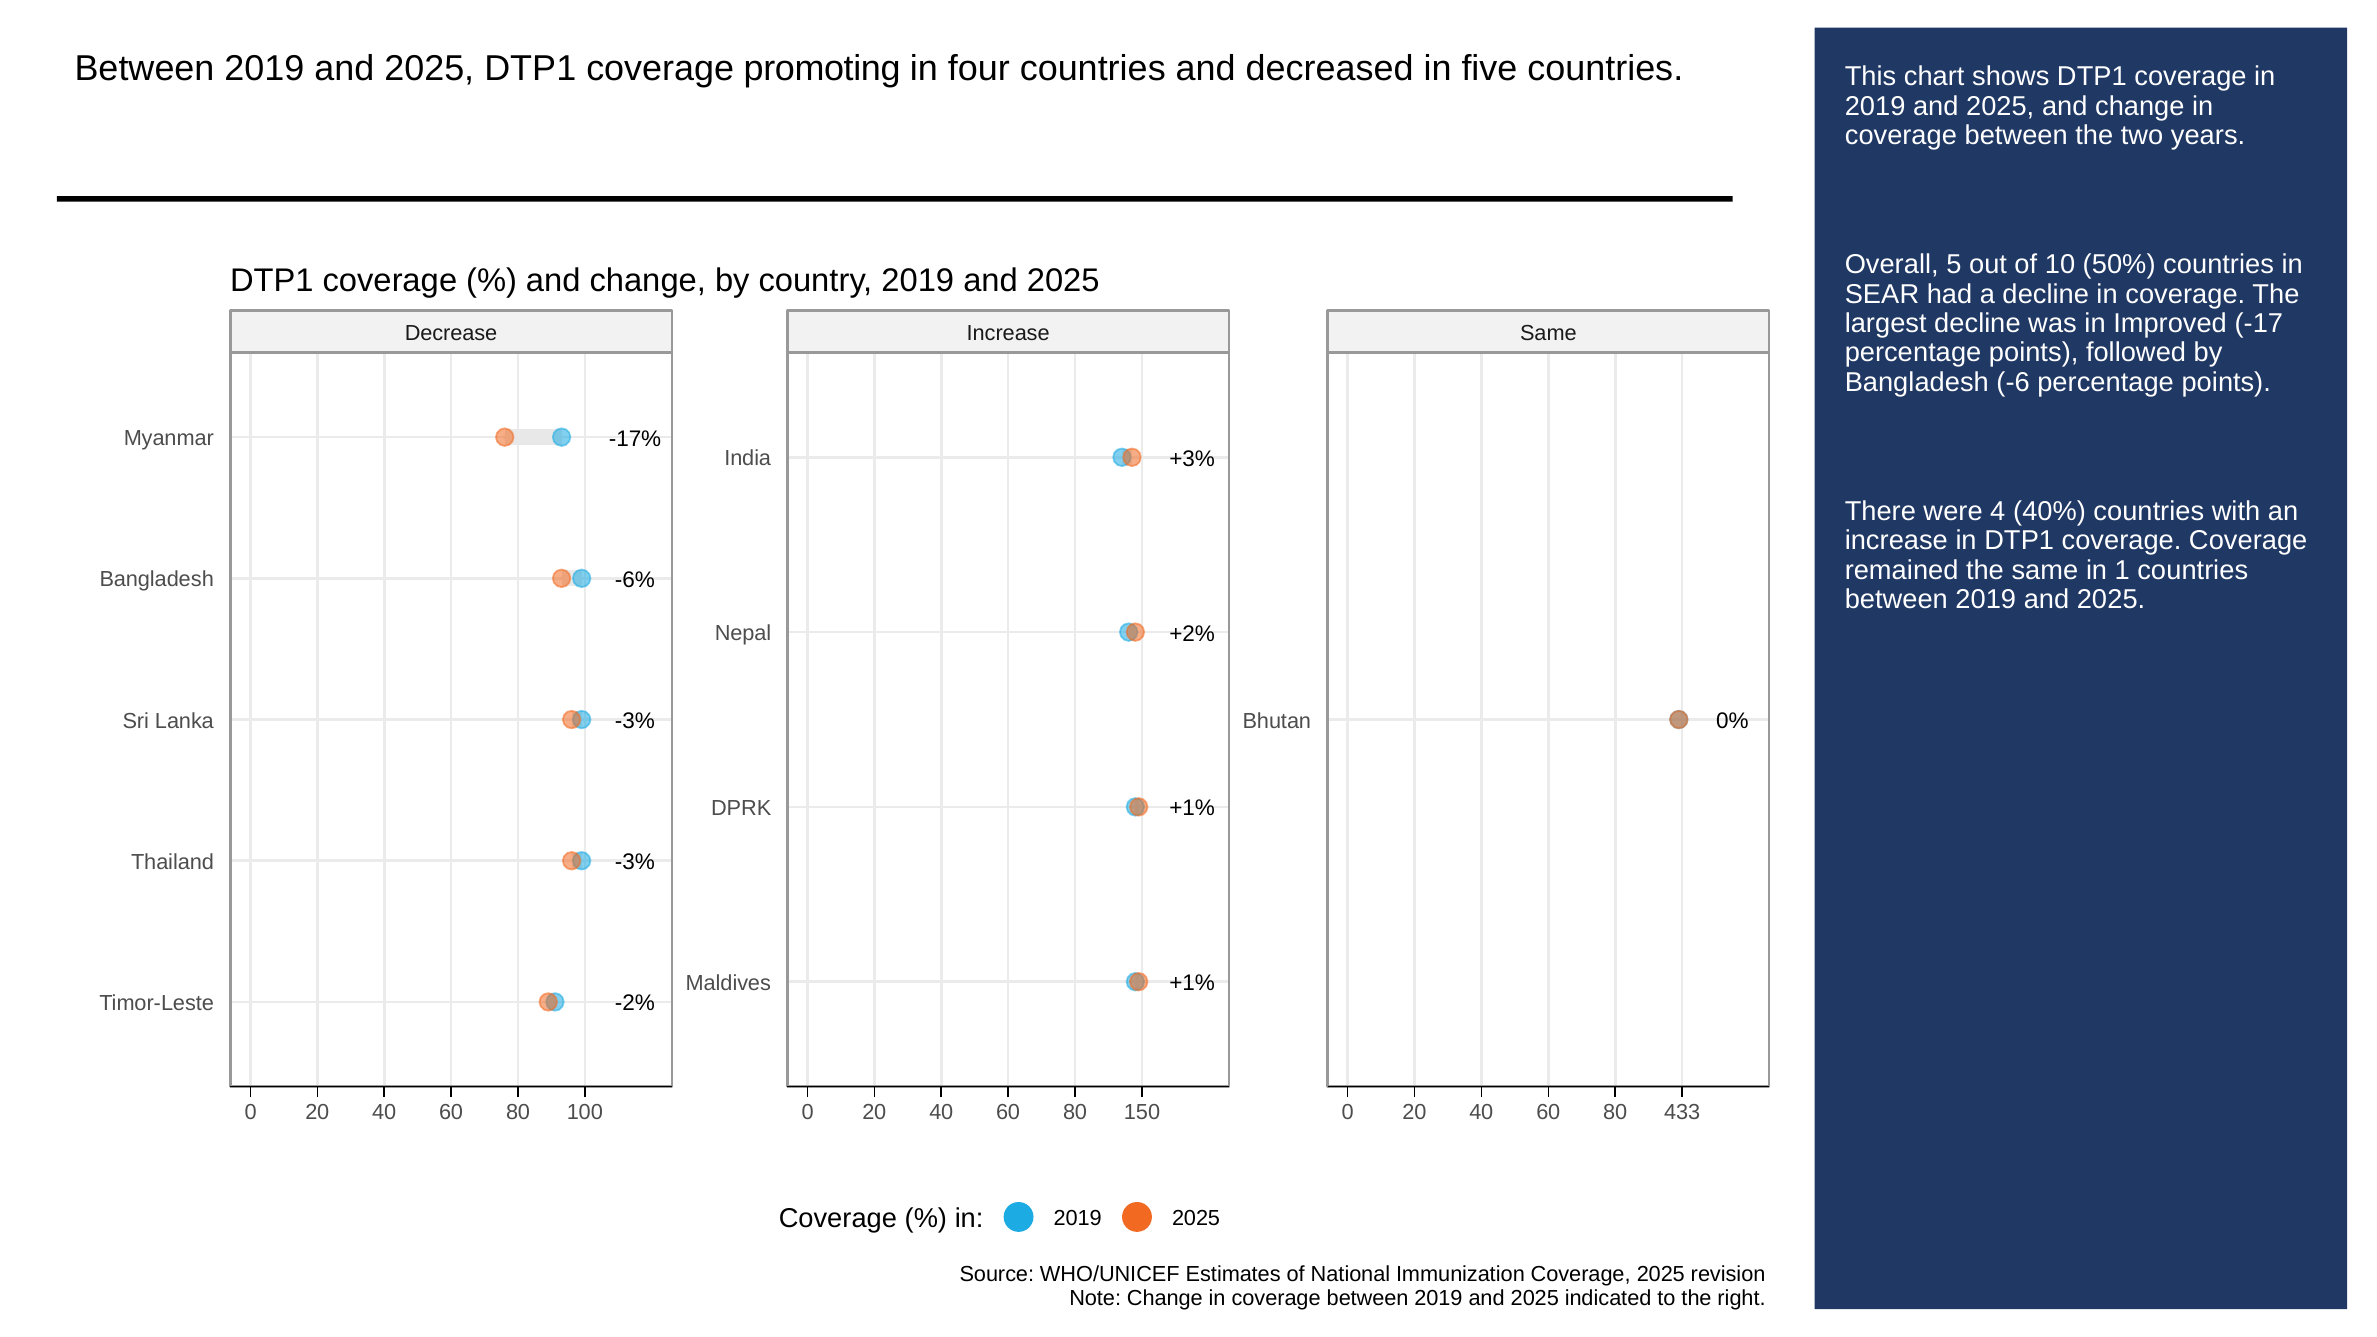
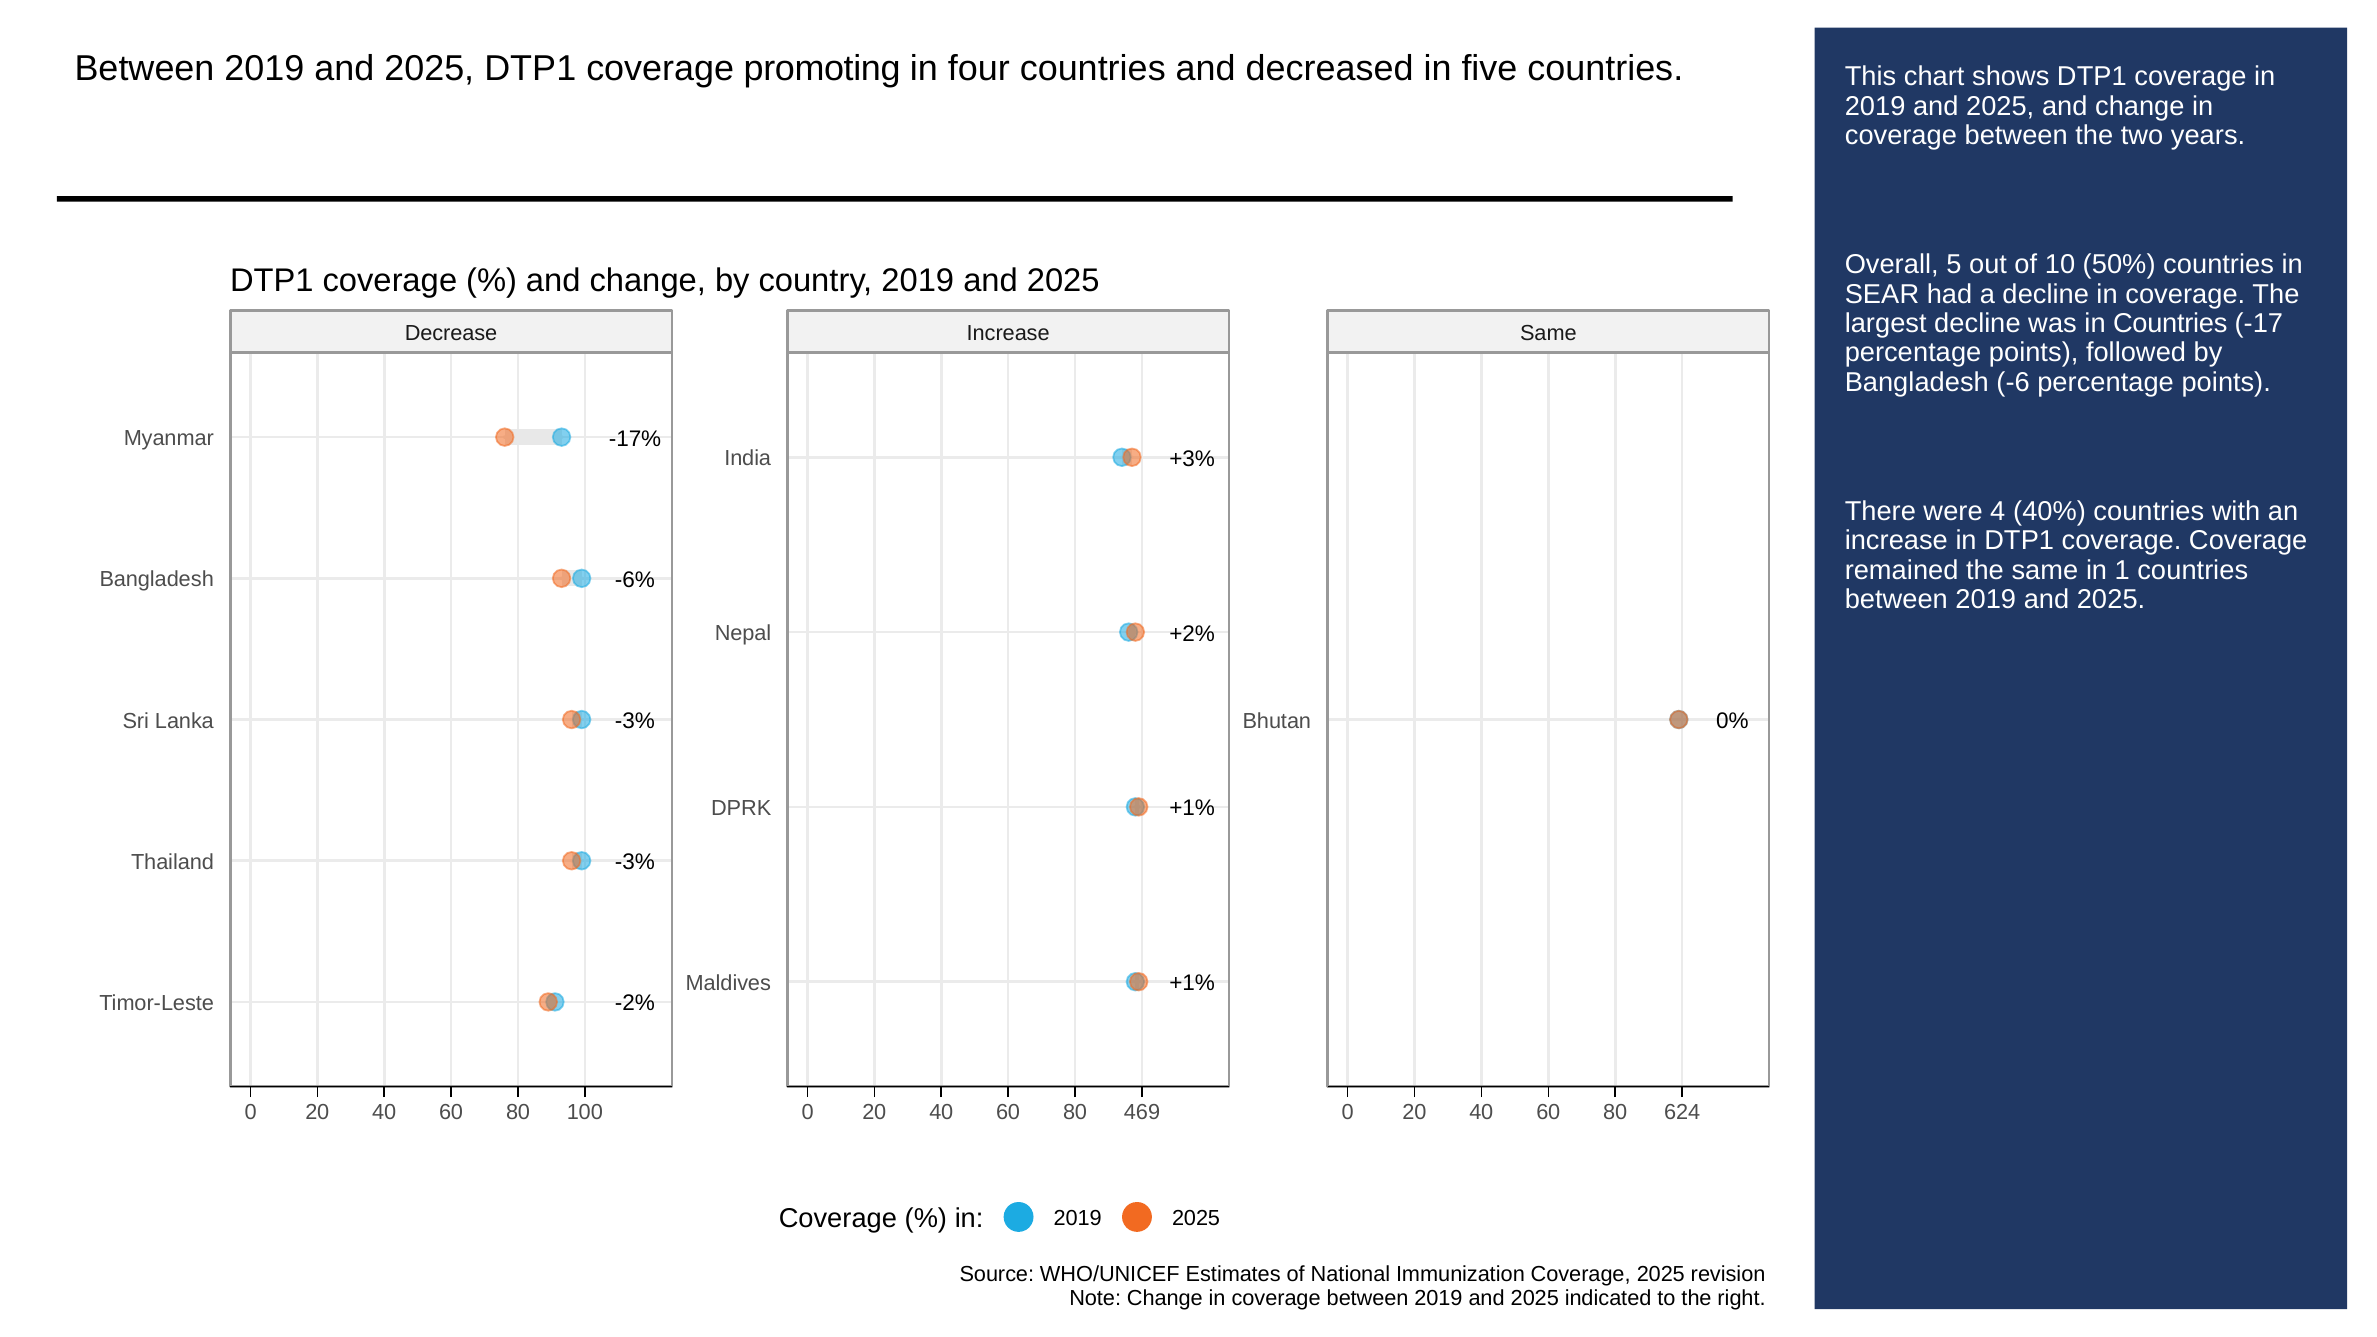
in Improved: Improved -> Countries
150: 150 -> 469
433: 433 -> 624
